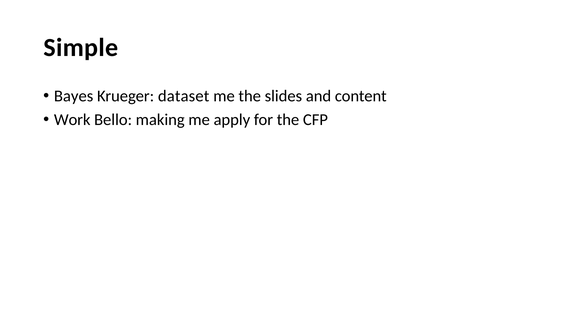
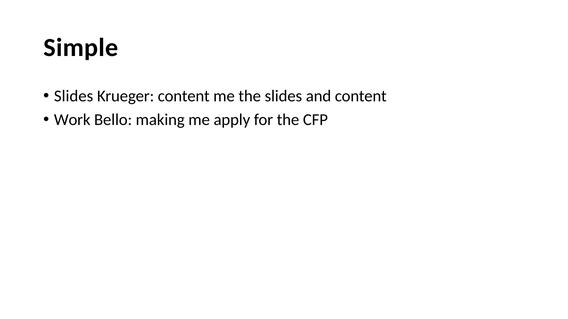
Bayes at (74, 96): Bayes -> Slides
Krueger dataset: dataset -> content
